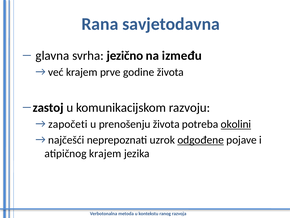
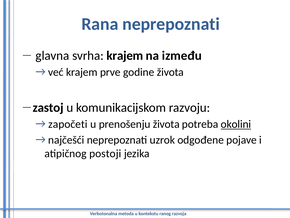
Rana savjetodavna: savjetodavna -> neprepoznati
svrha jezično: jezično -> krajem
odgođene underline: present -> none
atipičnog krajem: krajem -> postoji
